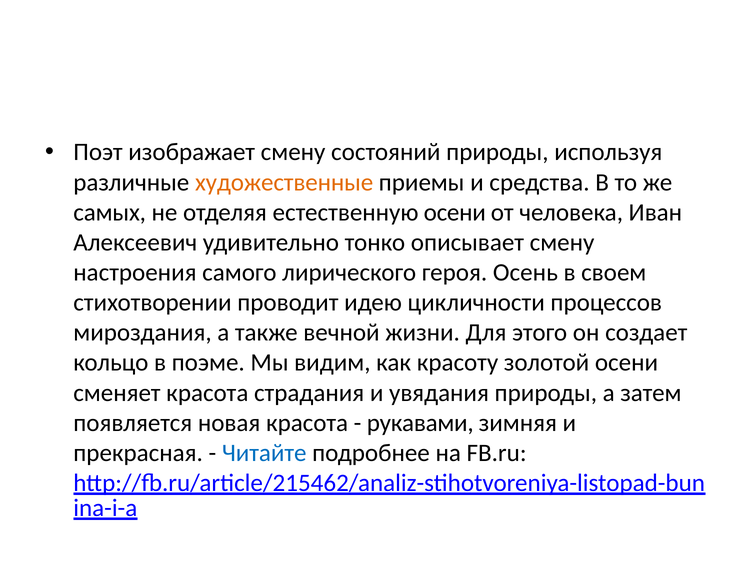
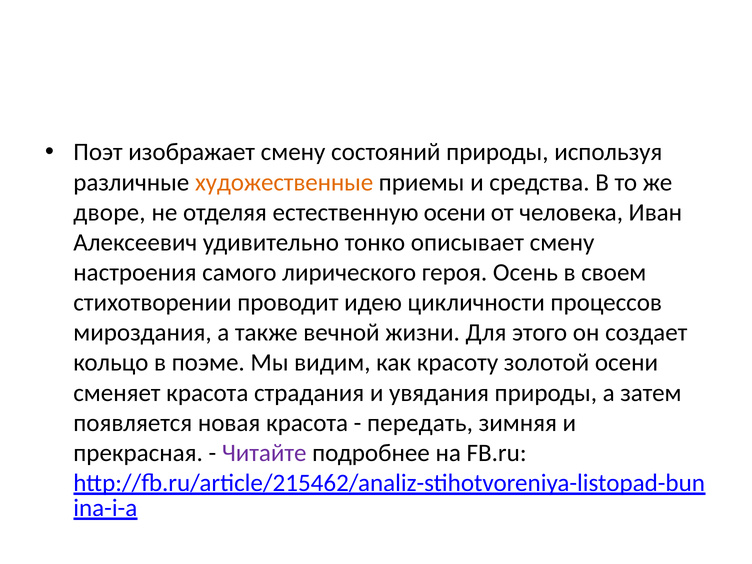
самых: самых -> дворе
рукавами: рукавами -> передать
Читайте colour: blue -> purple
